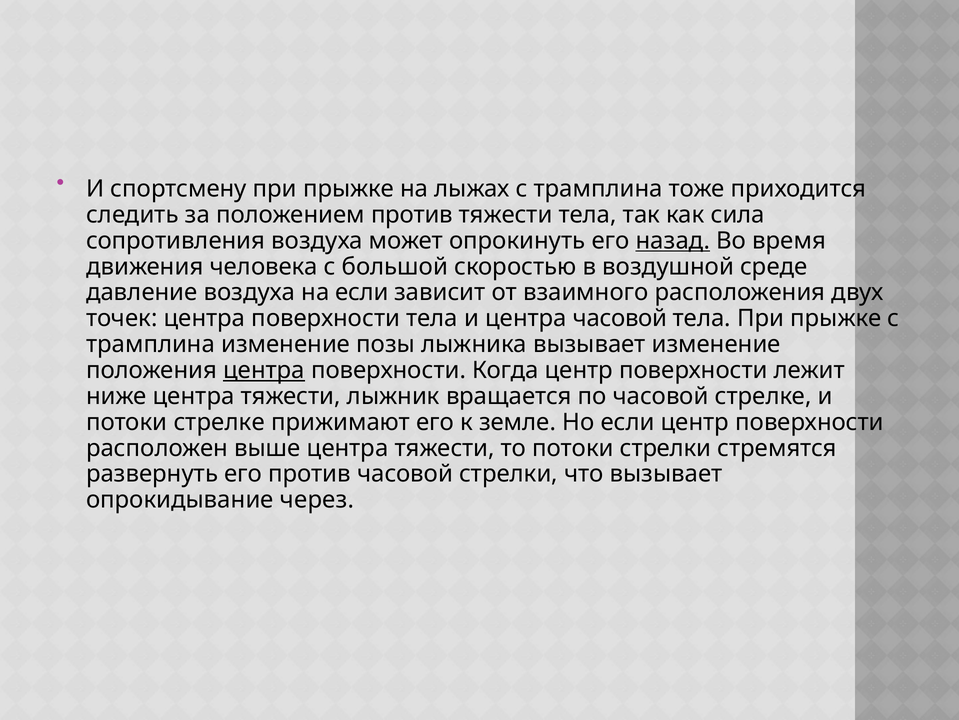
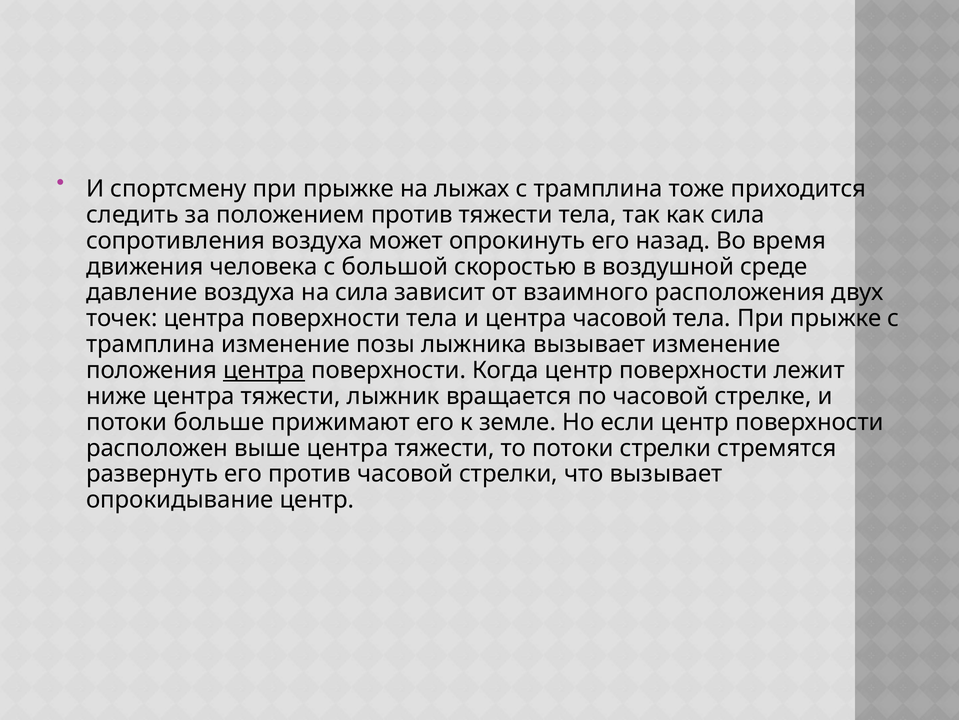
назад underline: present -> none
на если: если -> сила
потоки стрелке: стрелке -> больше
опрокидывание через: через -> центр
